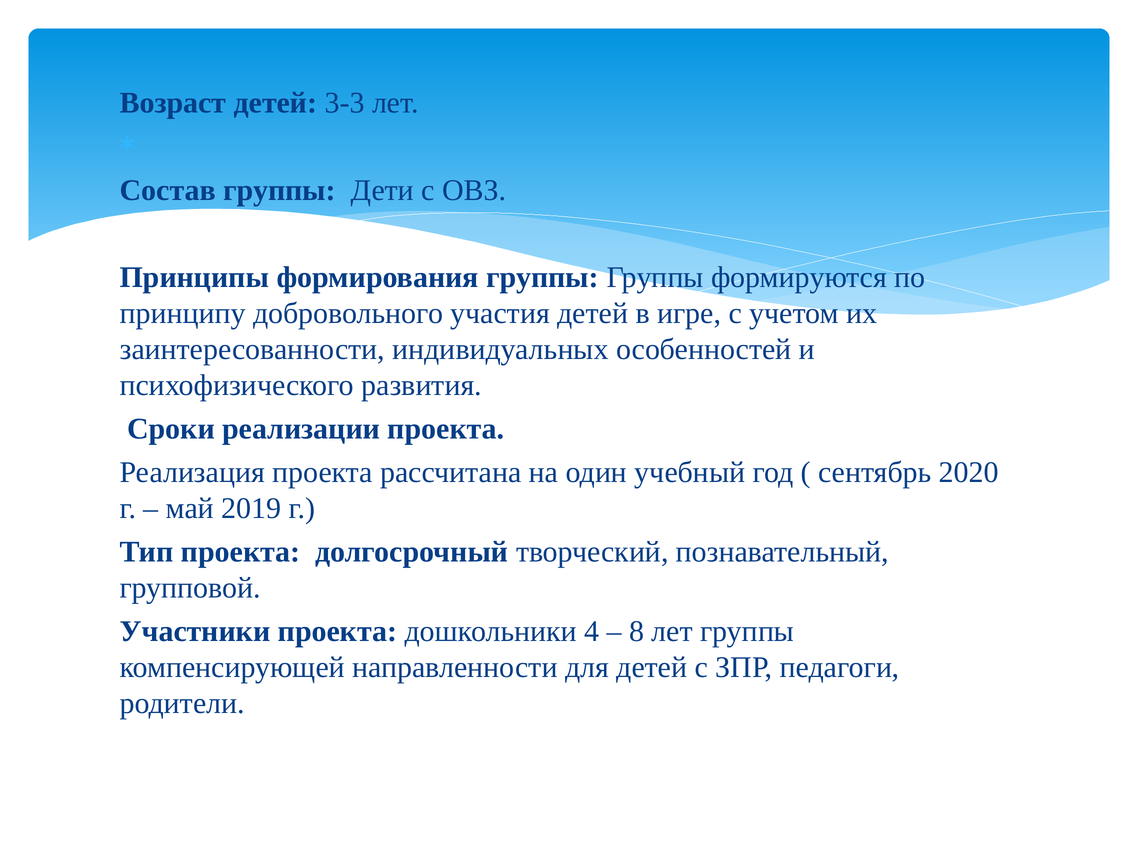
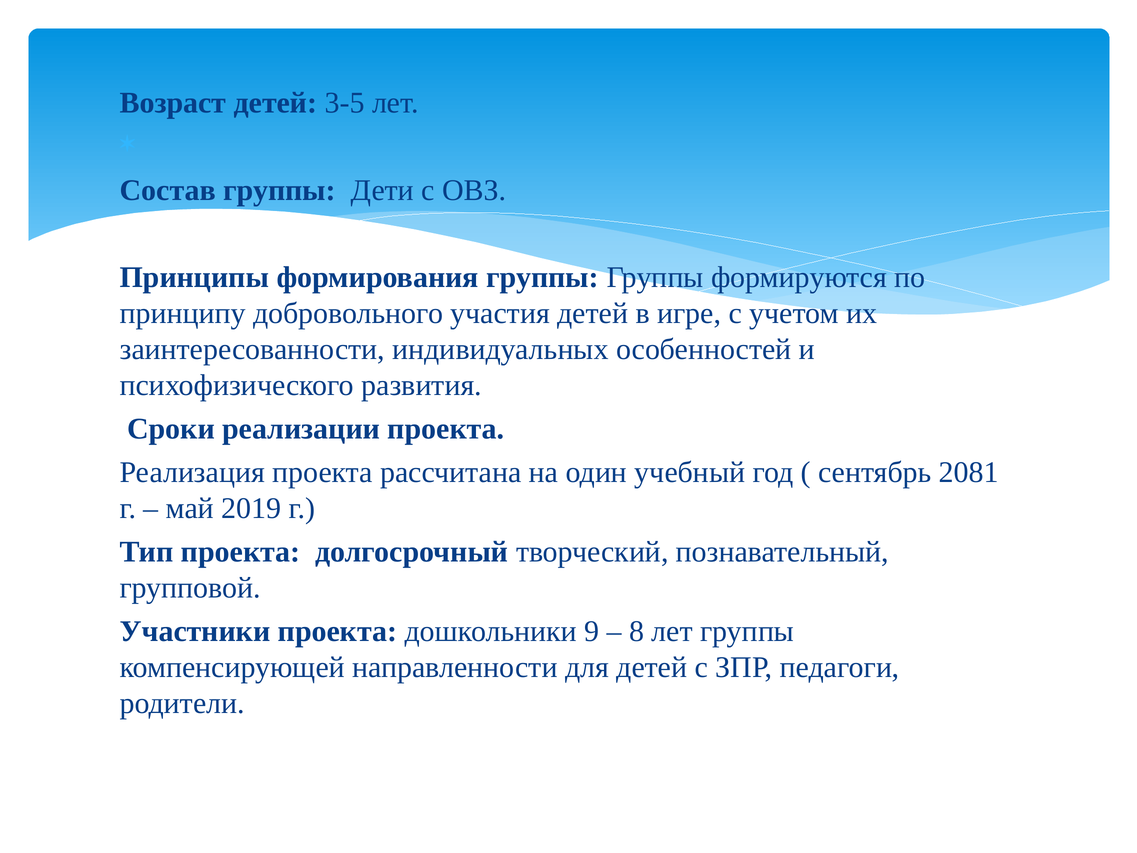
3-3: 3-3 -> 3-5
2020: 2020 -> 2081
4: 4 -> 9
